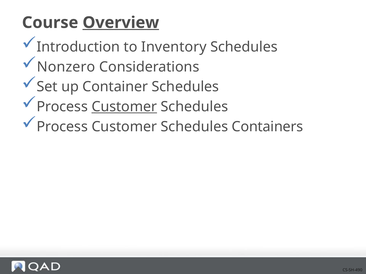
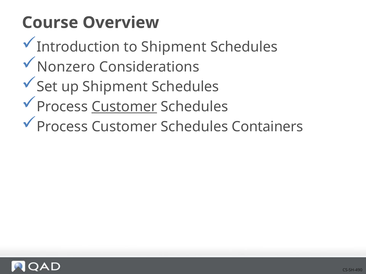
Overview underline: present -> none
to Inventory: Inventory -> Shipment
up Container: Container -> Shipment
